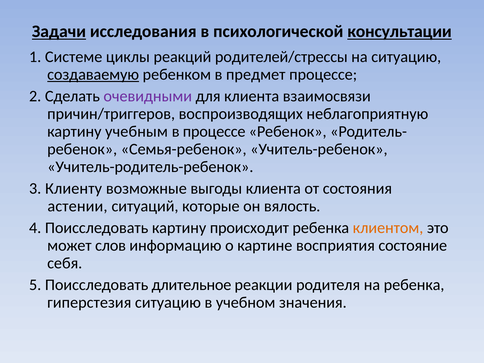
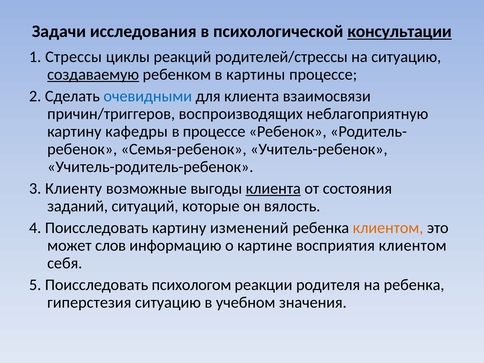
Задачи underline: present -> none
Системе: Системе -> Стрессы
предмет: предмет -> картины
очевидными colour: purple -> blue
учебным: учебным -> кафедры
клиента at (273, 188) underline: none -> present
астении: астении -> заданий
происходит: происходит -> изменений
восприятия состояние: состояние -> клиентом
длительное: длительное -> психологом
